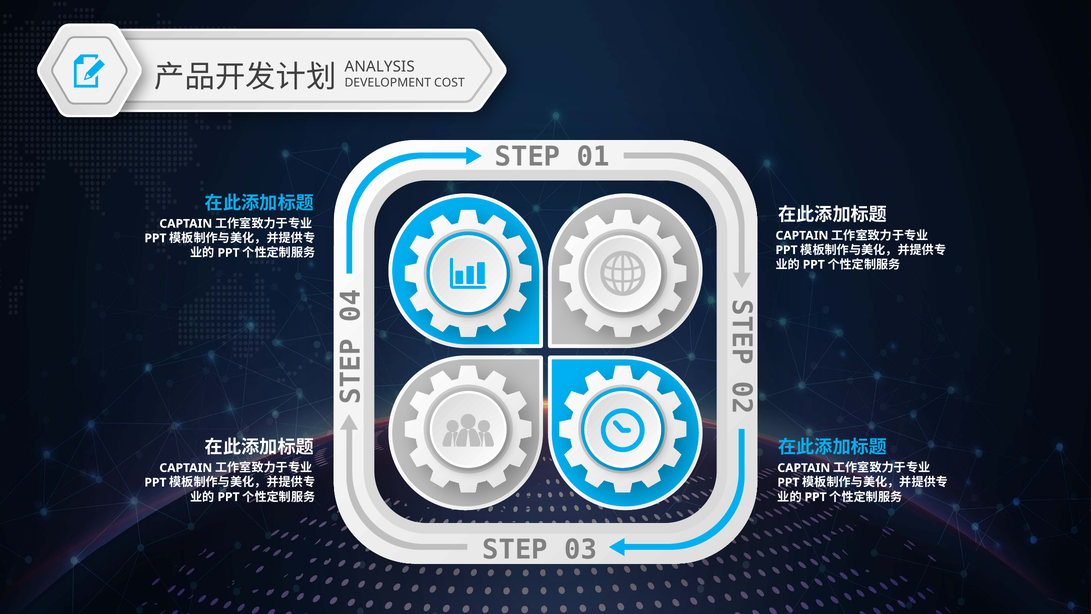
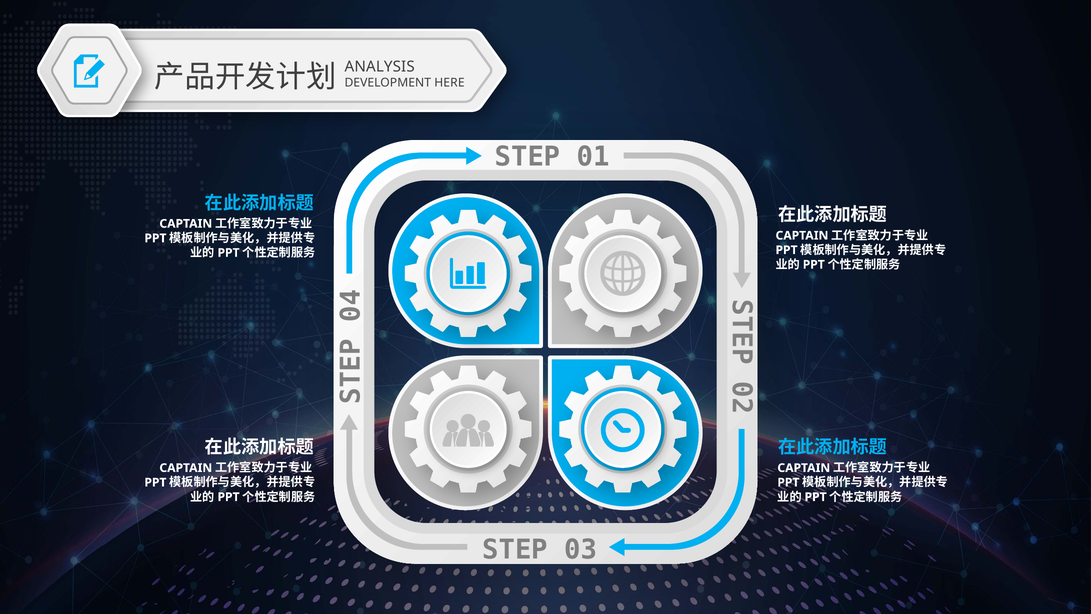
COST: COST -> HERE
